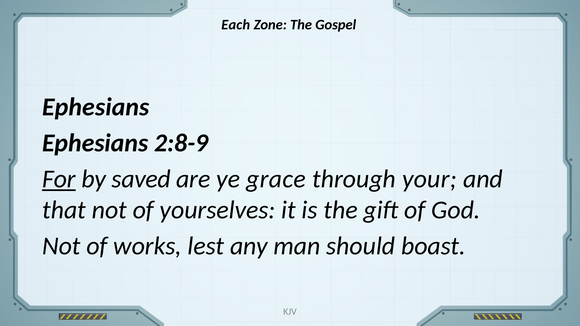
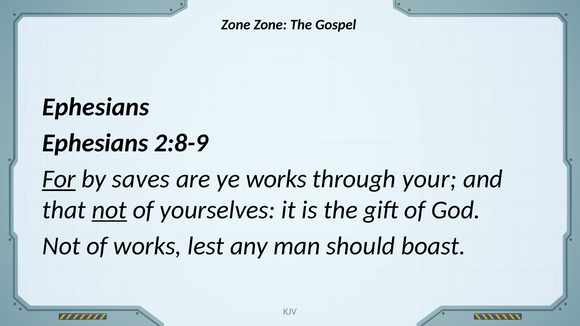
Each at (236, 25): Each -> Zone
saved: saved -> saves
ye grace: grace -> works
not at (109, 210) underline: none -> present
